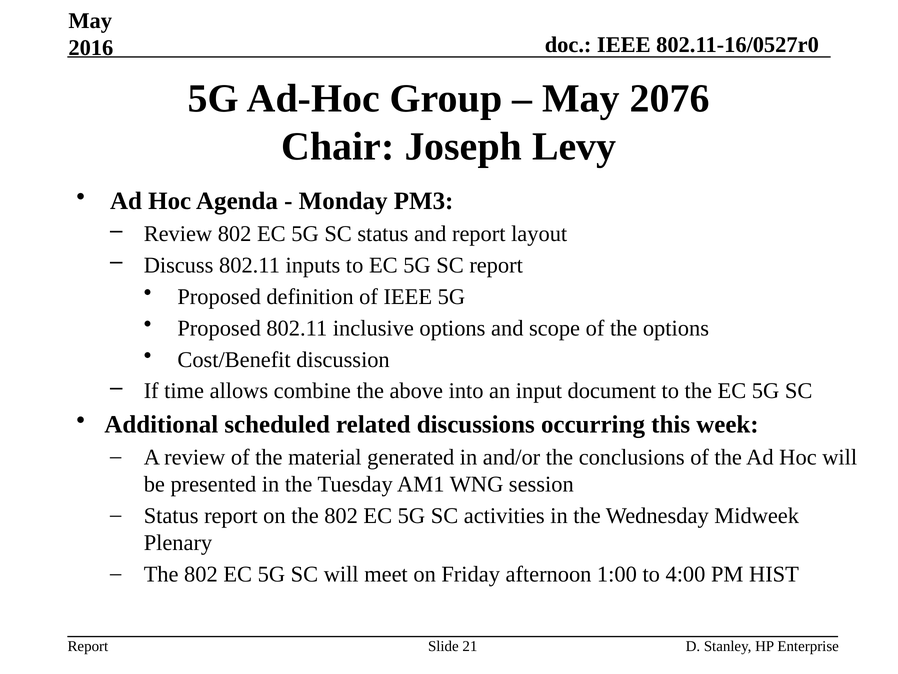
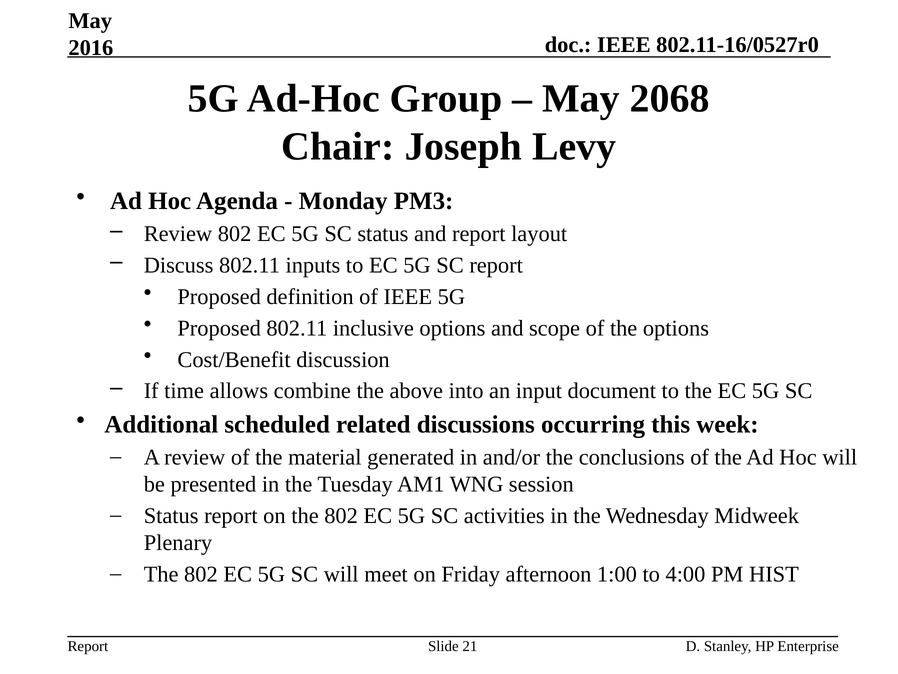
2076: 2076 -> 2068
